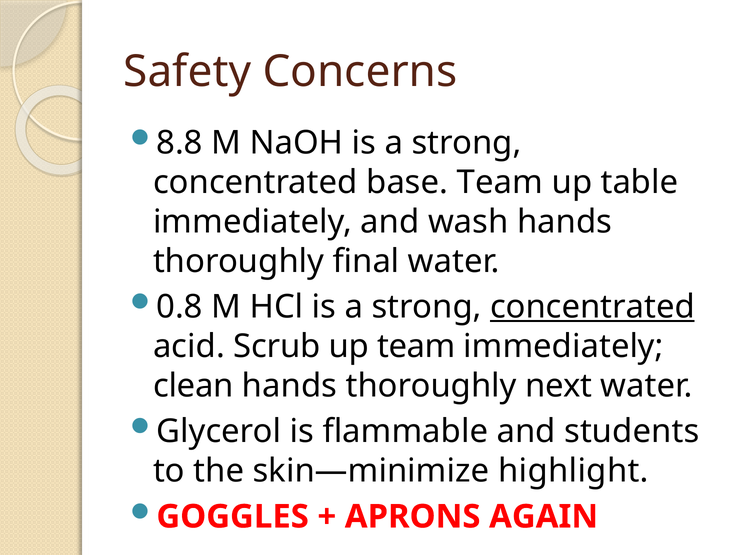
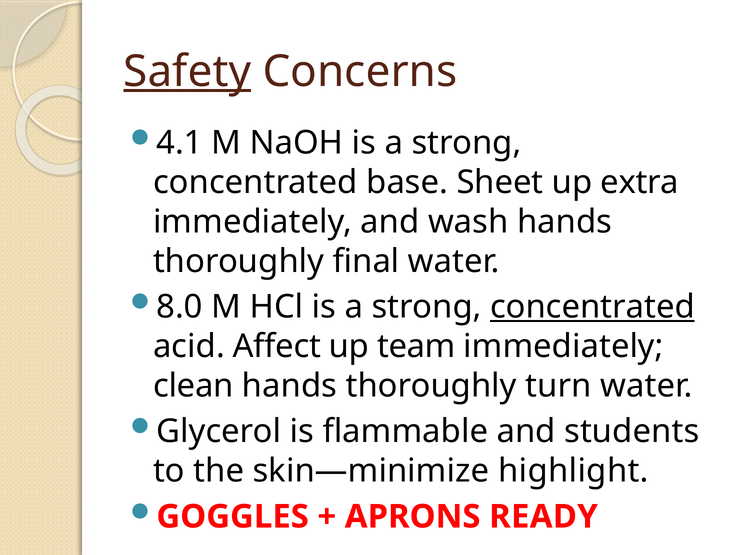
Safety underline: none -> present
8.8: 8.8 -> 4.1
base Team: Team -> Sheet
table: table -> extra
0.8: 0.8 -> 8.0
Scrub: Scrub -> Affect
next: next -> turn
AGAIN: AGAIN -> READY
